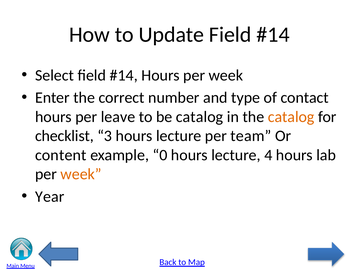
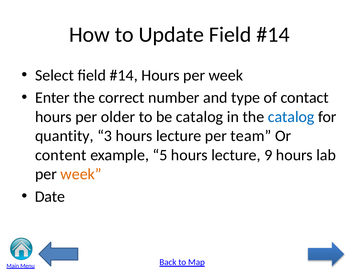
leave: leave -> older
catalog at (291, 117) colour: orange -> blue
checklist: checklist -> quantity
0: 0 -> 5
4: 4 -> 9
Year: Year -> Date
